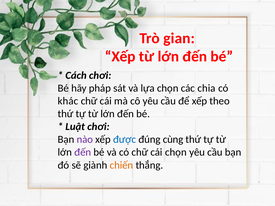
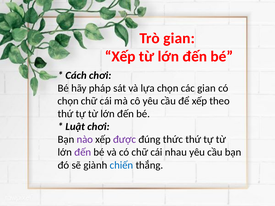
các chia: chia -> gian
khác at (68, 101): khác -> chọn
được colour: blue -> purple
cùng: cùng -> thức
cái chọn: chọn -> nhau
chiến colour: orange -> blue
